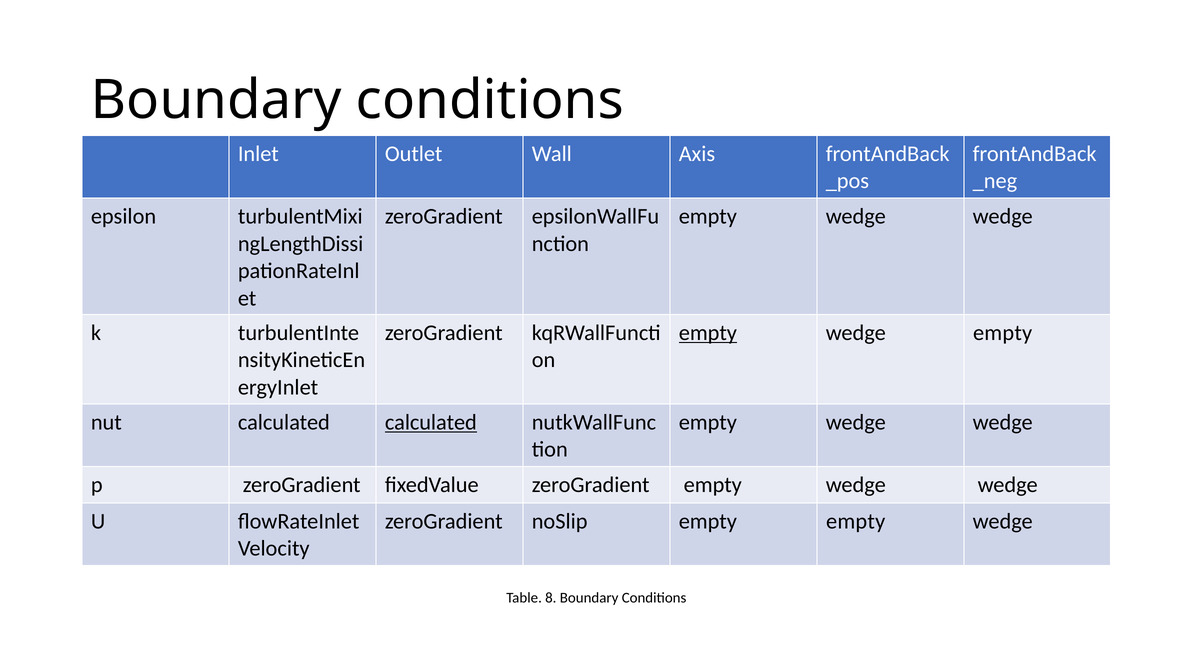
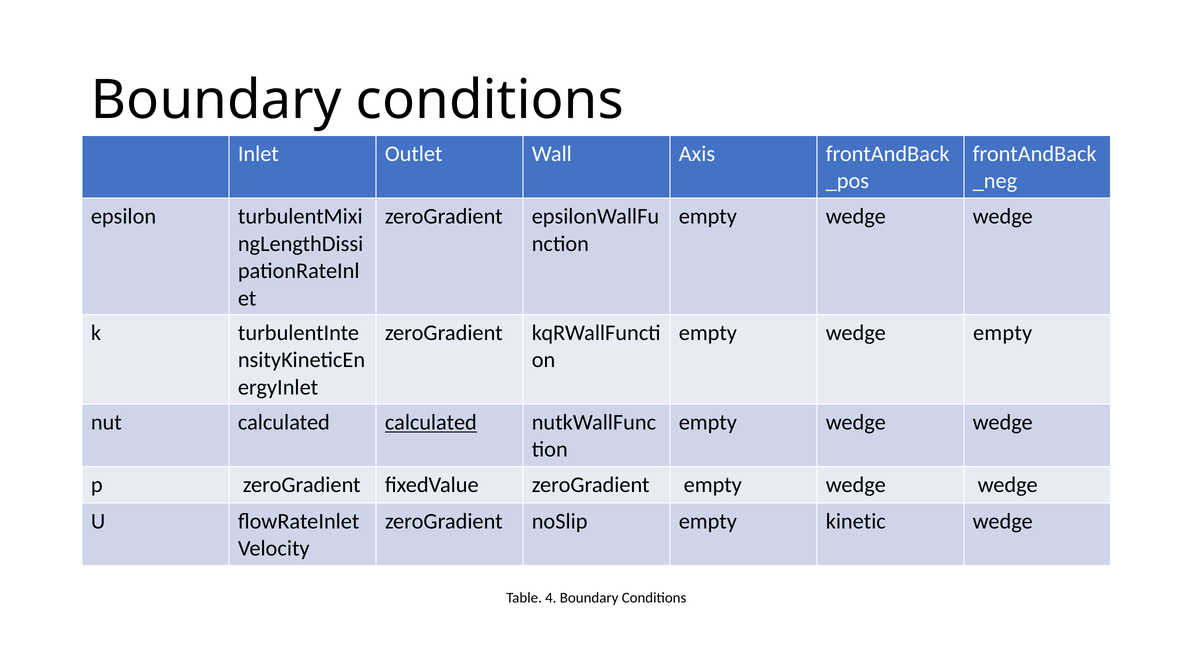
empty at (708, 333) underline: present -> none
empty empty: empty -> kinetic
8: 8 -> 4
